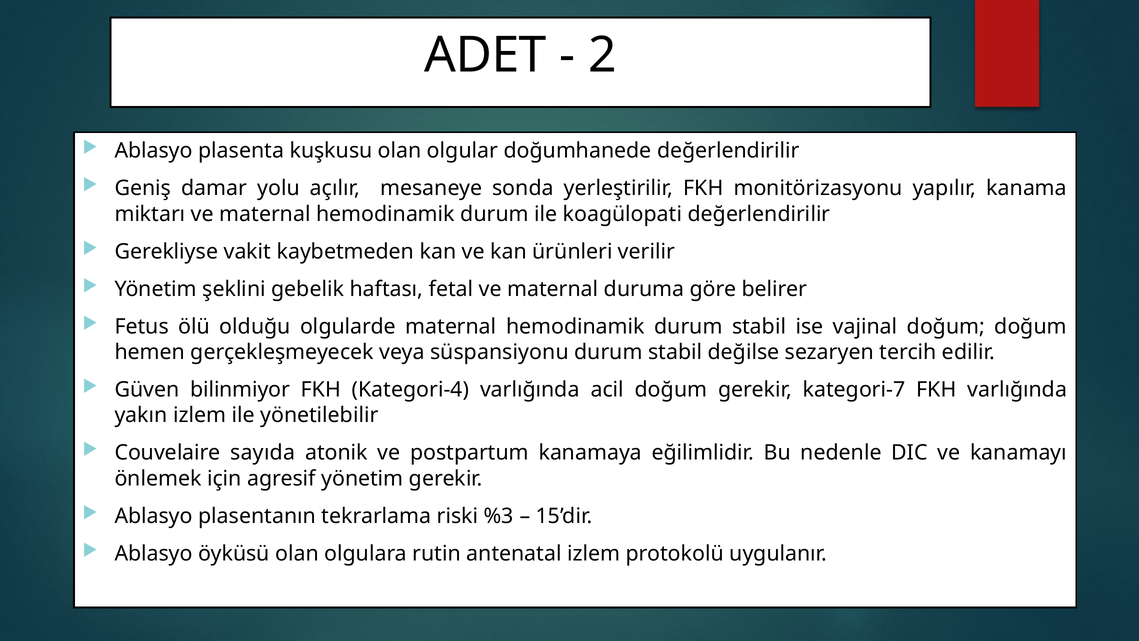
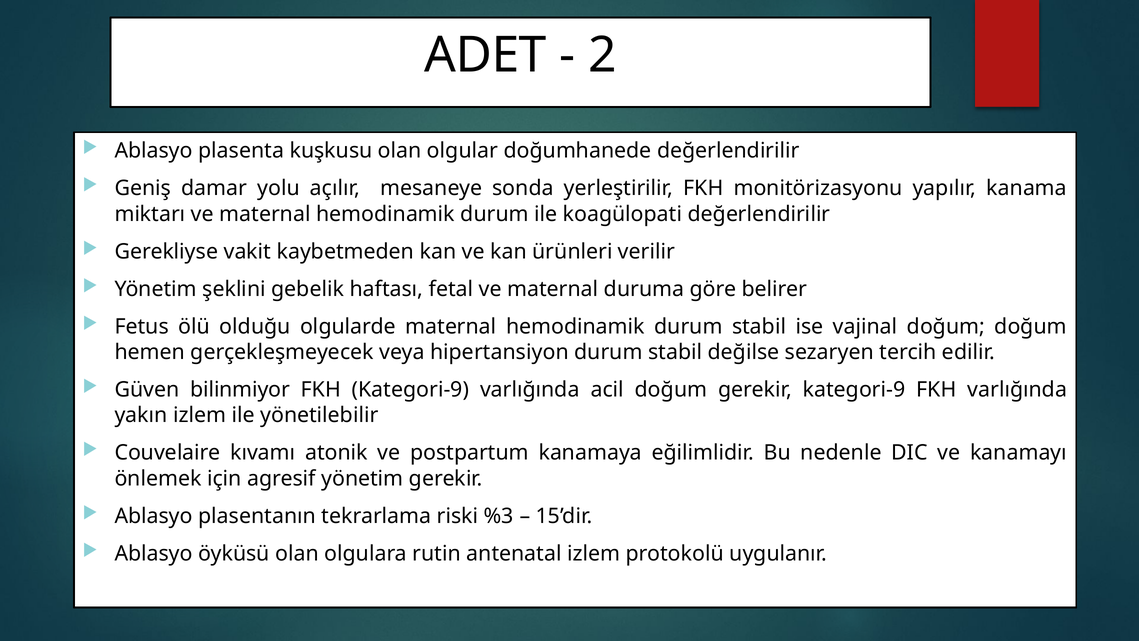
süspansiyonu: süspansiyonu -> hipertansiyon
FKH Kategori-4: Kategori-4 -> Kategori-9
gerekir kategori-7: kategori-7 -> kategori-9
sayıda: sayıda -> kıvamı
